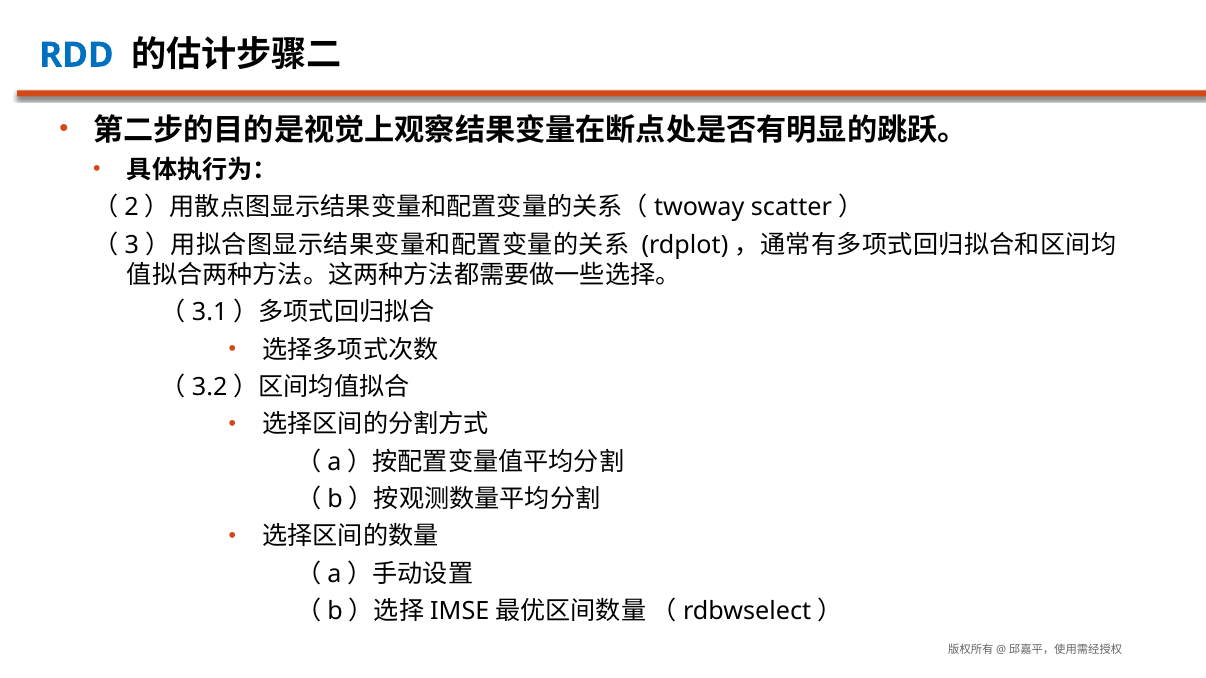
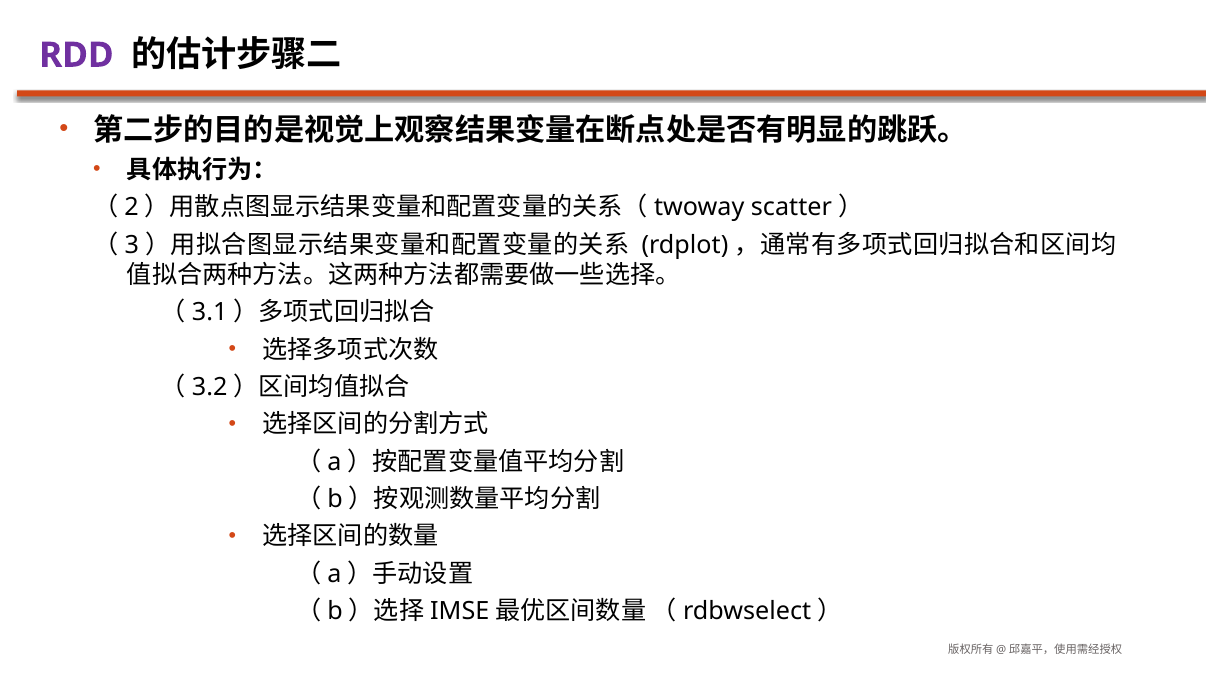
RDD colour: blue -> purple
